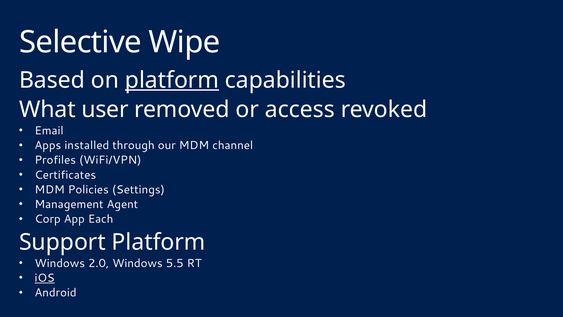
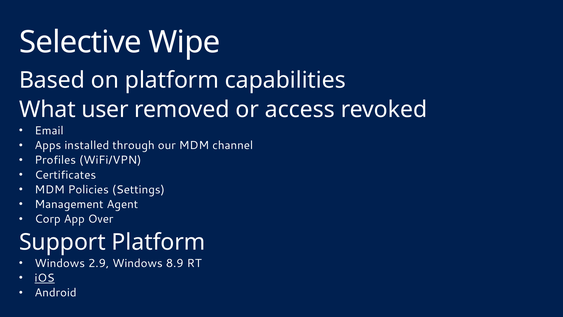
platform at (172, 80) underline: present -> none
Each: Each -> Over
2.0: 2.0 -> 2.9
5.5: 5.5 -> 8.9
